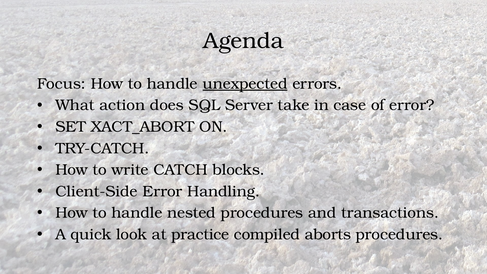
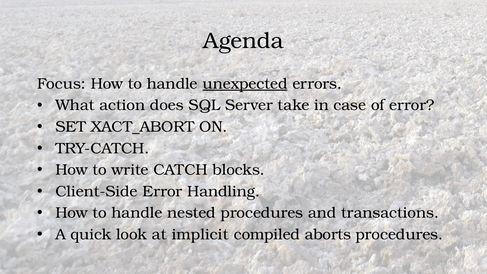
practice: practice -> implicit
